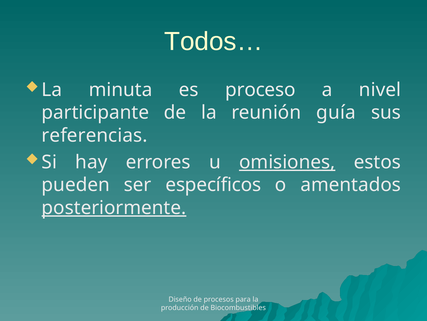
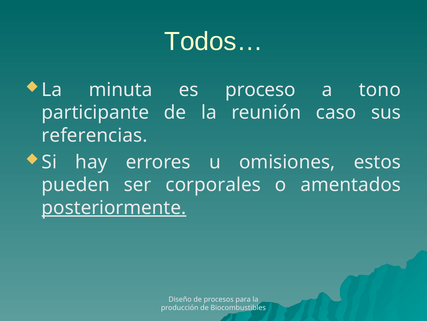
nivel: nivel -> tono
guía: guía -> caso
omisiones underline: present -> none
específicos: específicos -> corporales
